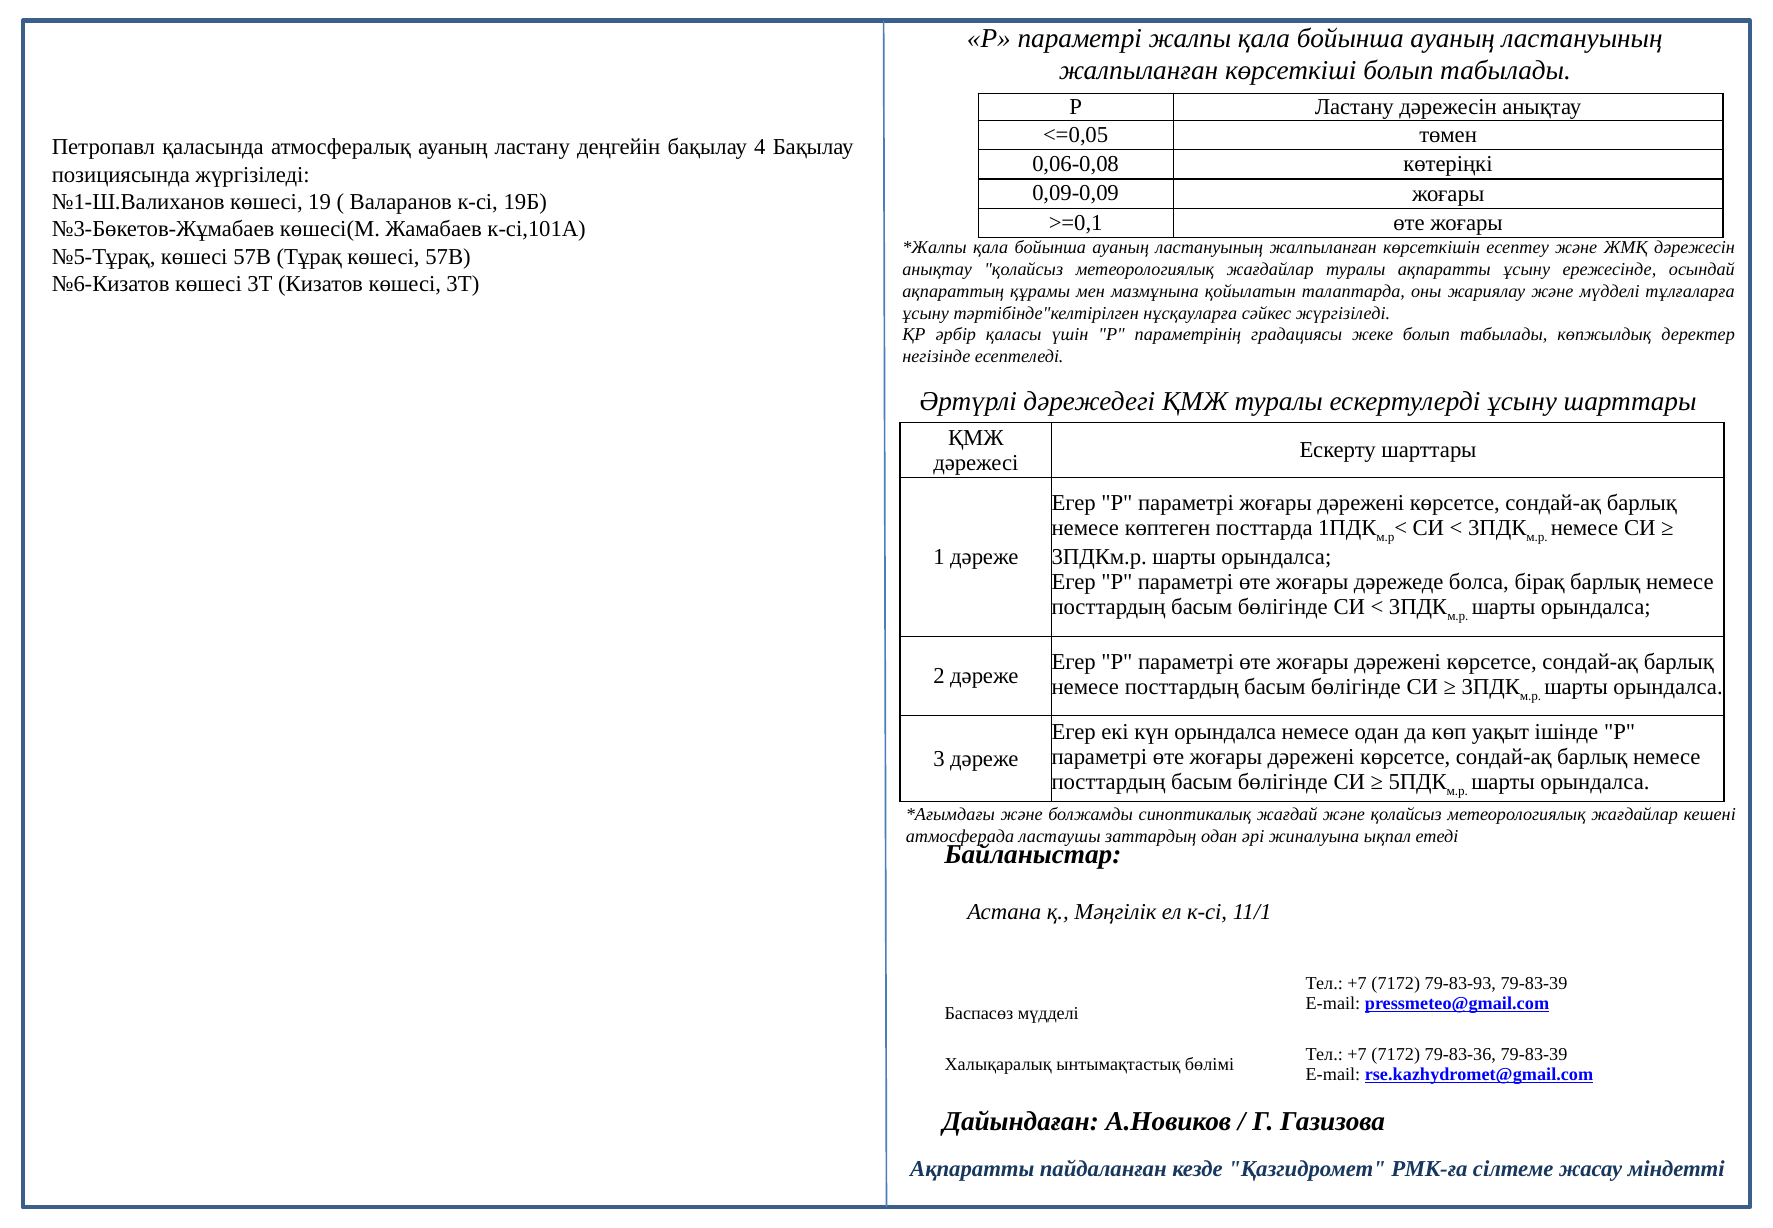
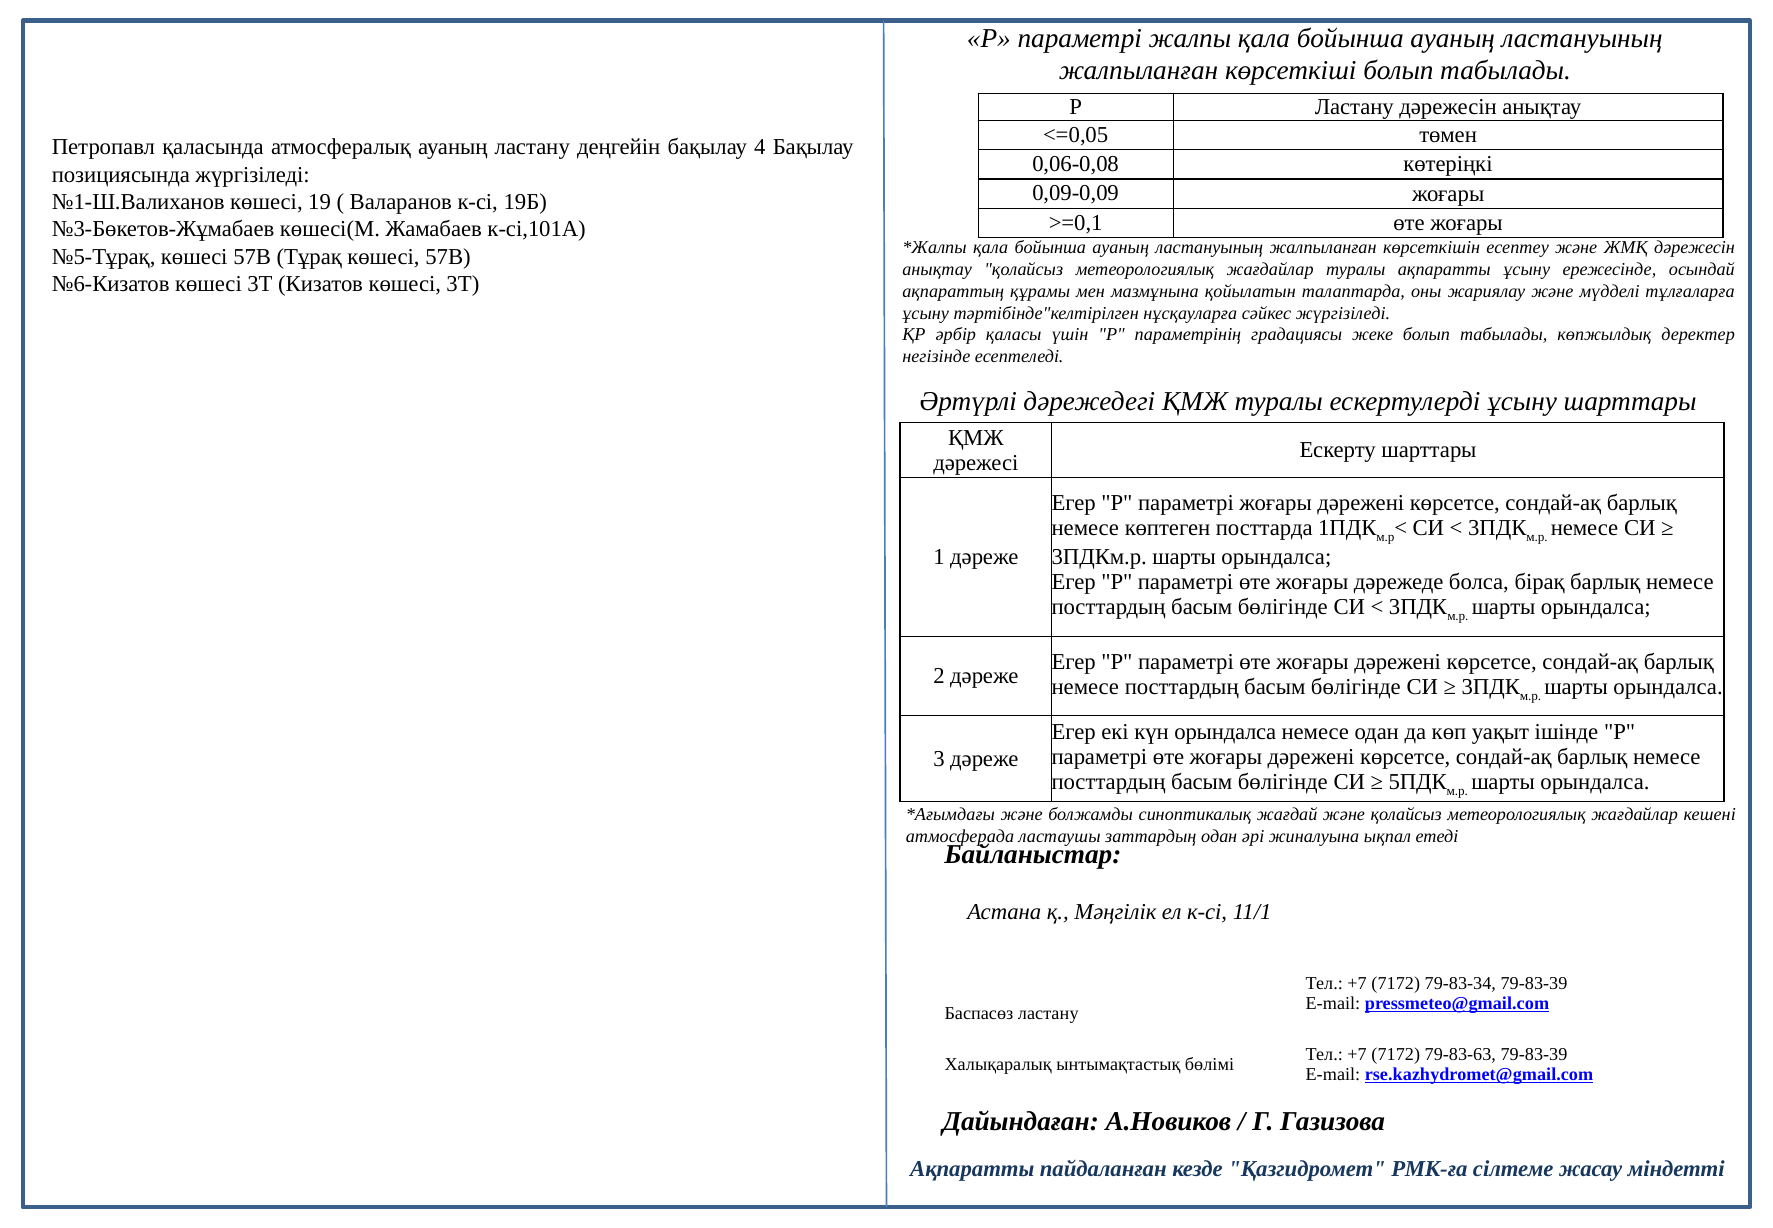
79-83-93: 79-83-93 -> 79-83-34
Баспасөз мүдделі: мүдделі -> ластану
79-83-36: 79-83-36 -> 79-83-63
